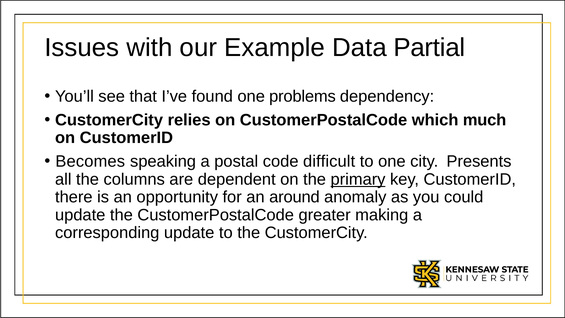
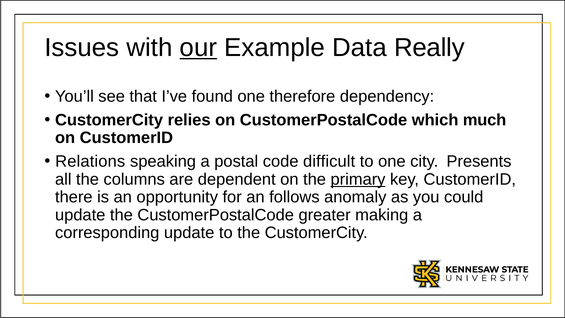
our underline: none -> present
Partial: Partial -> Really
problems: problems -> therefore
Becomes: Becomes -> Relations
around: around -> follows
